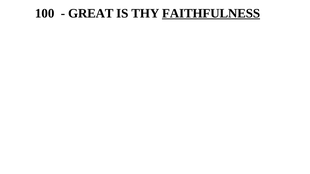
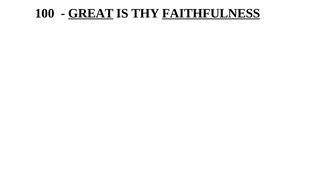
GREAT underline: none -> present
